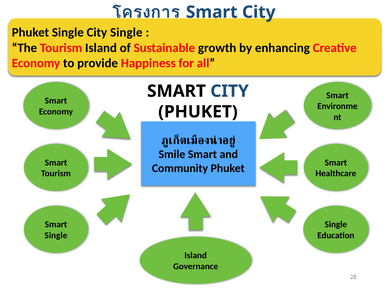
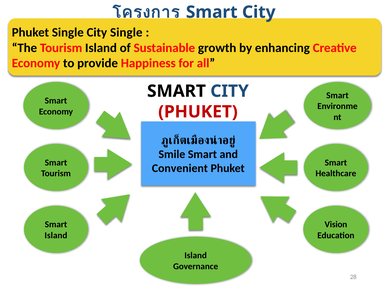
PHUKET at (198, 112) colour: black -> red
Community: Community -> Convenient
Single at (336, 225): Single -> Vision
Single at (56, 236): Single -> Island
